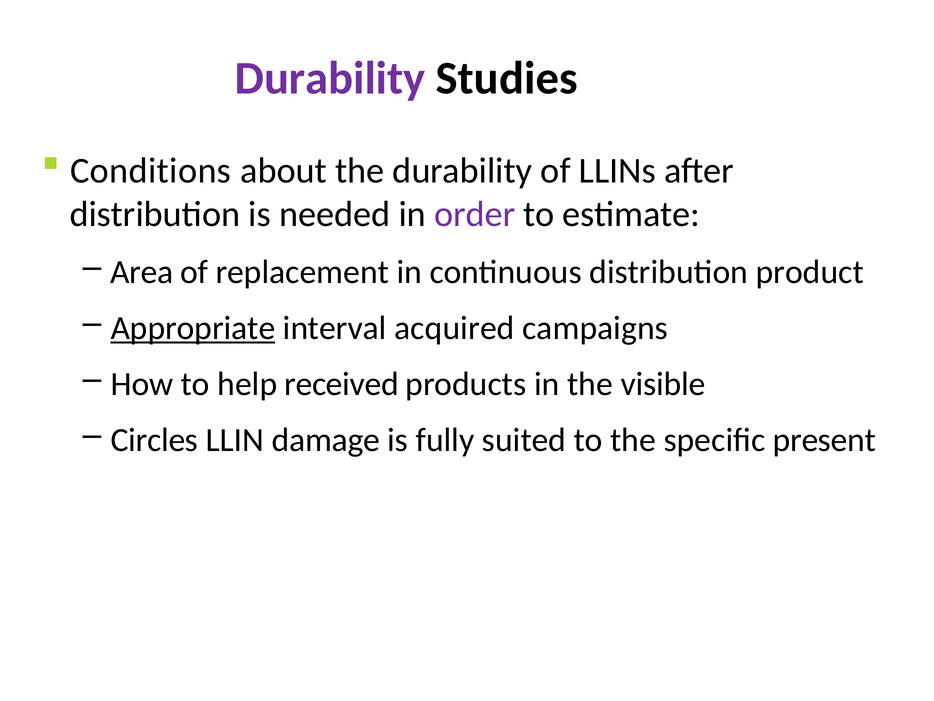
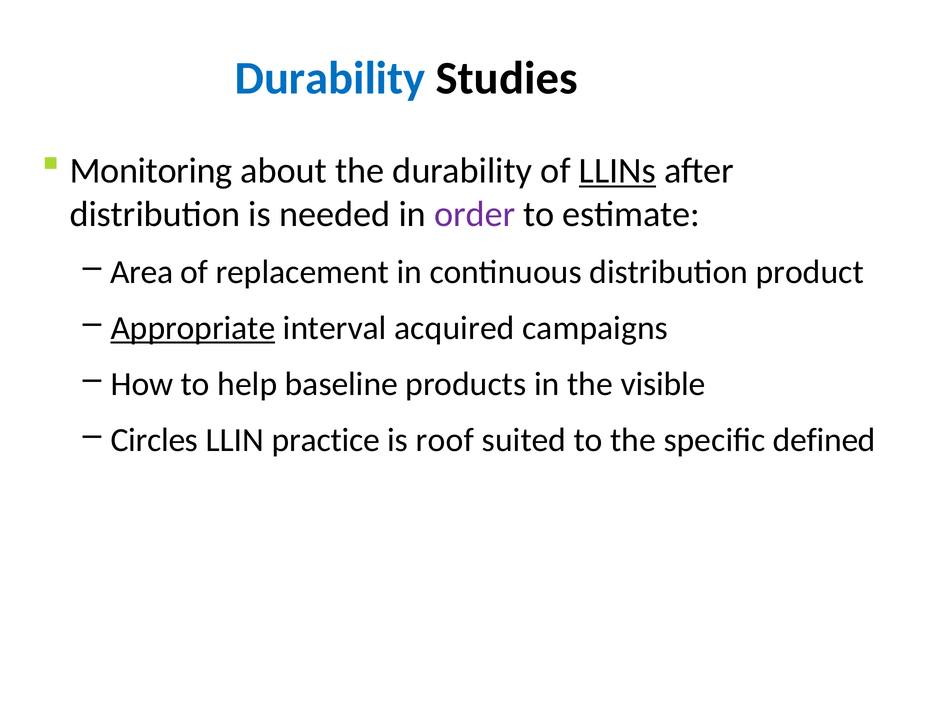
Durability at (330, 78) colour: purple -> blue
Conditions: Conditions -> Monitoring
LLINs underline: none -> present
received: received -> baseline
damage: damage -> practice
fully: fully -> roof
present: present -> defined
